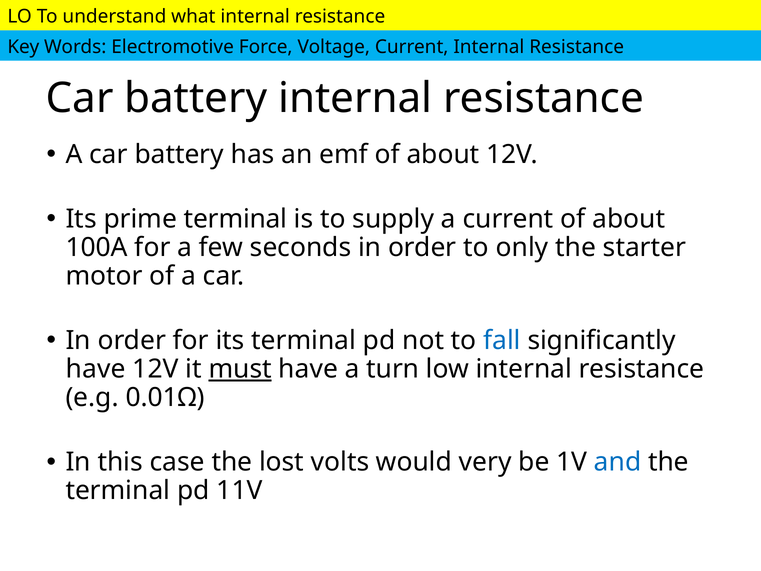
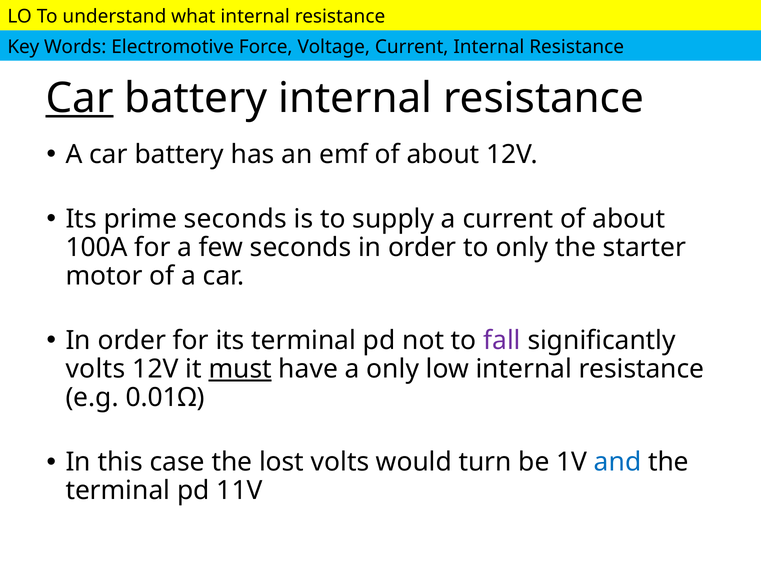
Car at (80, 98) underline: none -> present
prime terminal: terminal -> seconds
fall colour: blue -> purple
have at (96, 369): have -> volts
a turn: turn -> only
very: very -> turn
